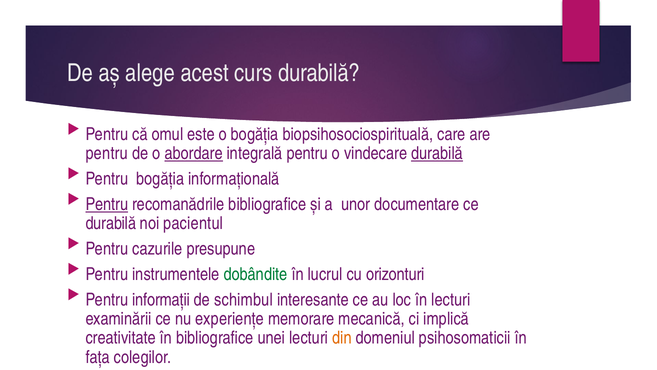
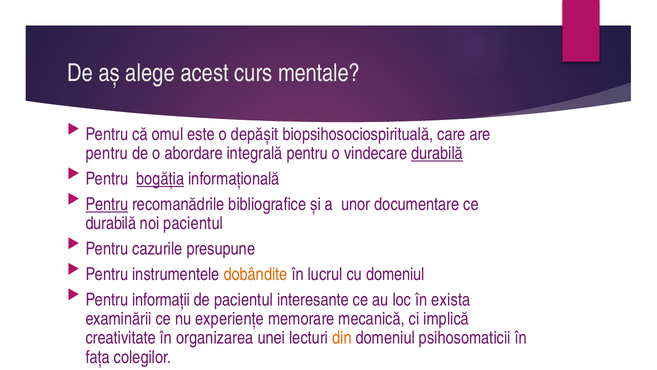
curs durabilă: durabilă -> mentale
o bogăția: bogăția -> depășit
abordare underline: present -> none
bogăția at (160, 179) underline: none -> present
dobândite colour: green -> orange
cu orizonturi: orizonturi -> domeniul
de schimbul: schimbul -> pacientul
în lecturi: lecturi -> exista
în bibliografice: bibliografice -> organizarea
